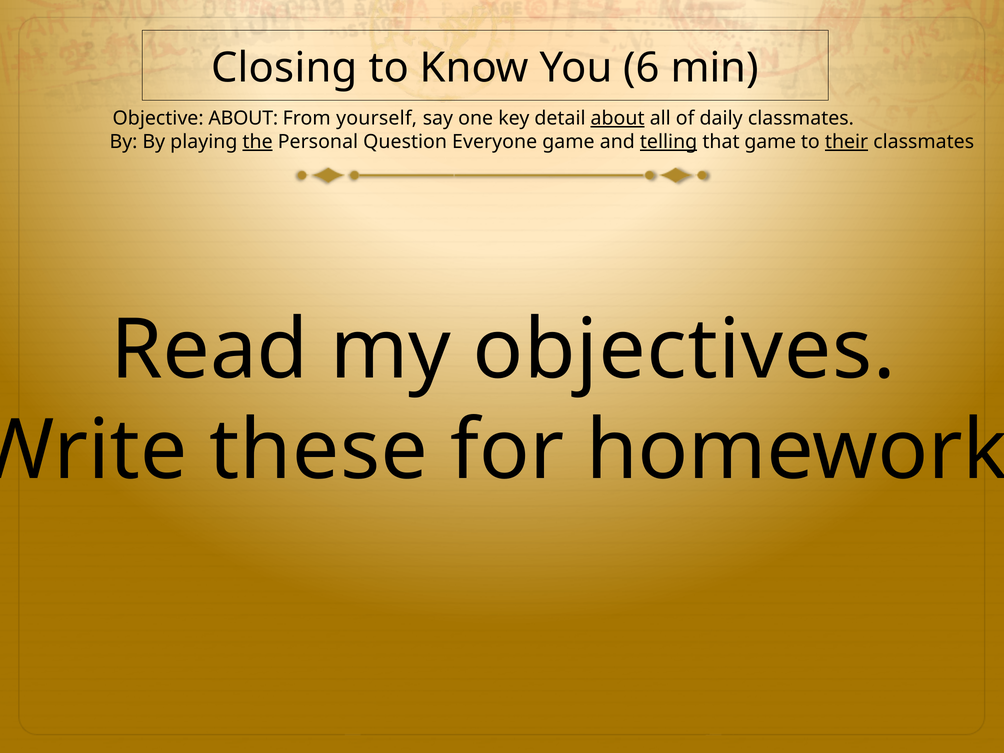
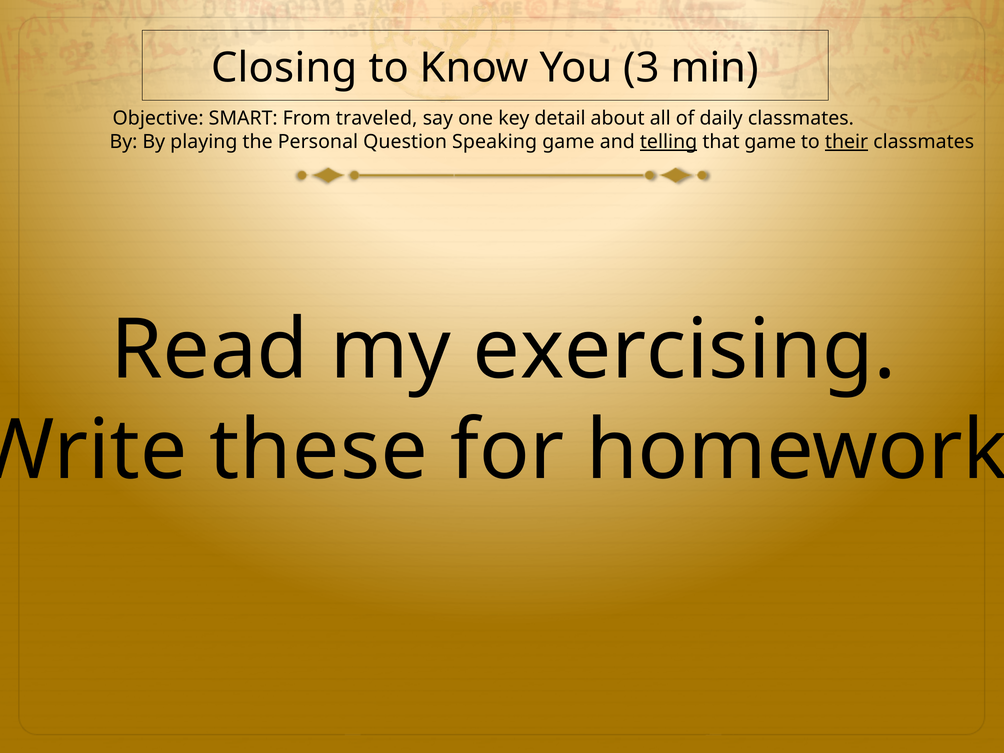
6: 6 -> 3
Objective ABOUT: ABOUT -> SMART
yourself: yourself -> traveled
about at (618, 118) underline: present -> none
the underline: present -> none
Everyone: Everyone -> Speaking
objectives: objectives -> exercising
